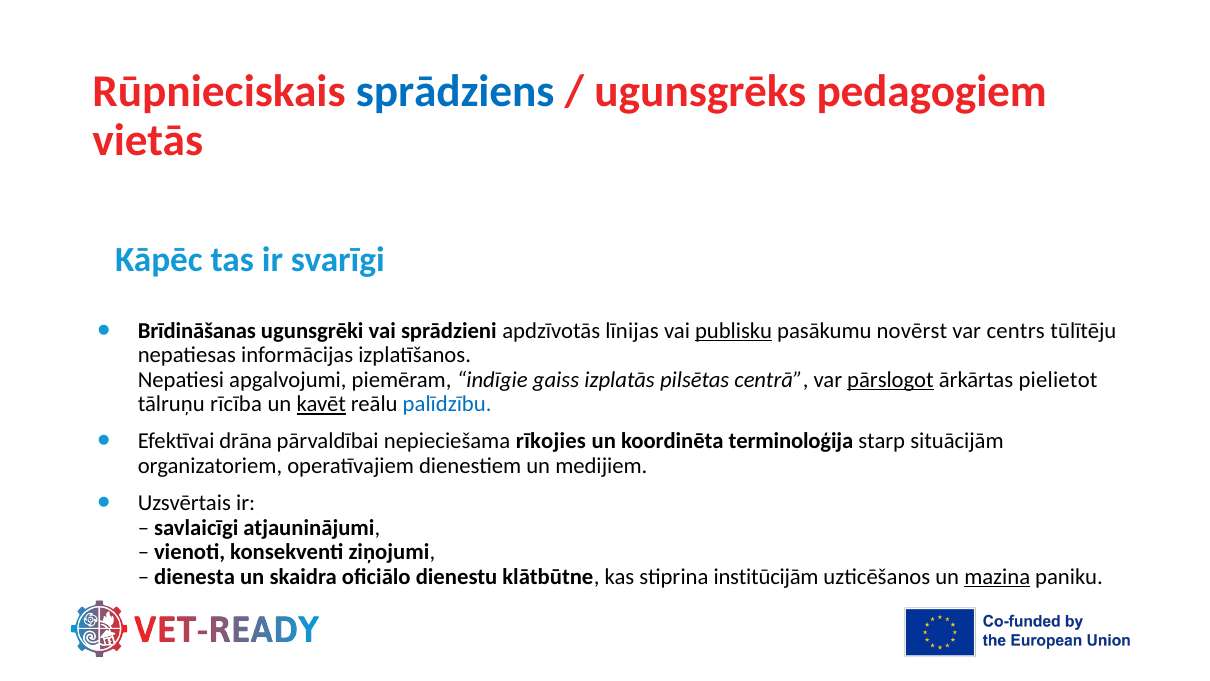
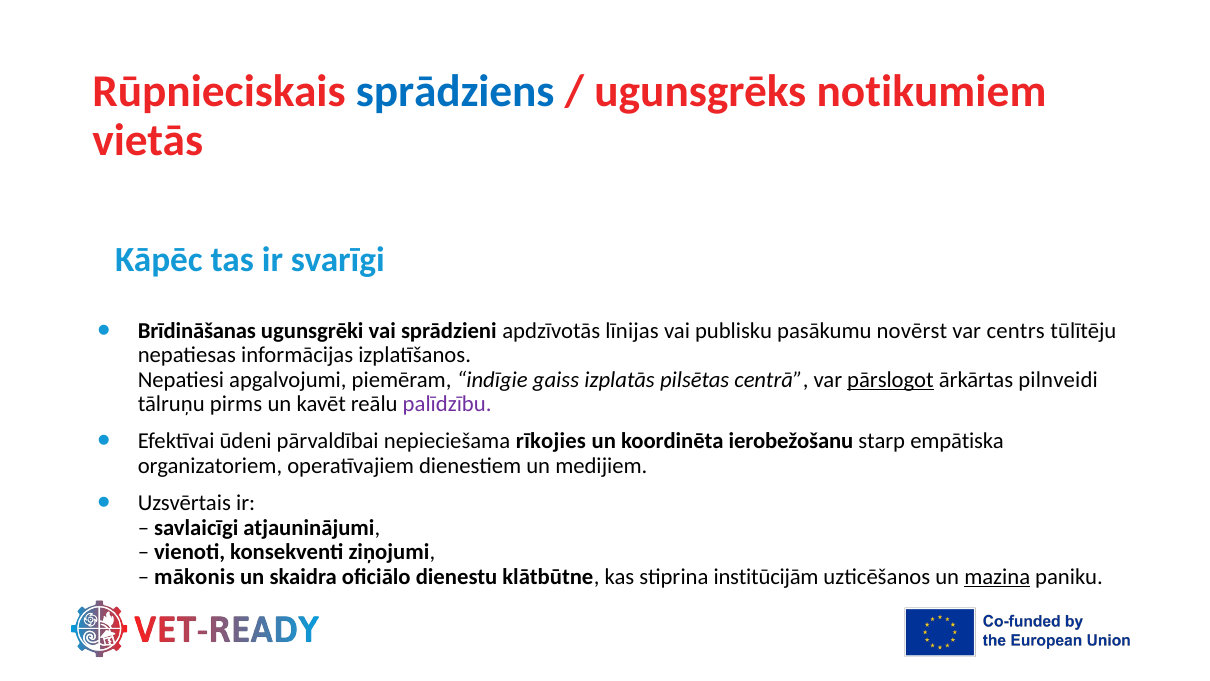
pedagogiem: pedagogiem -> notikumiem
publisku underline: present -> none
pielietot: pielietot -> pilnveidi
rīcība: rīcība -> pirms
kavēt underline: present -> none
palīdzību colour: blue -> purple
drāna: drāna -> ūdeni
terminoloģija: terminoloģija -> ierobežošanu
situācijām: situācijām -> empātiska
dienesta: dienesta -> mākonis
